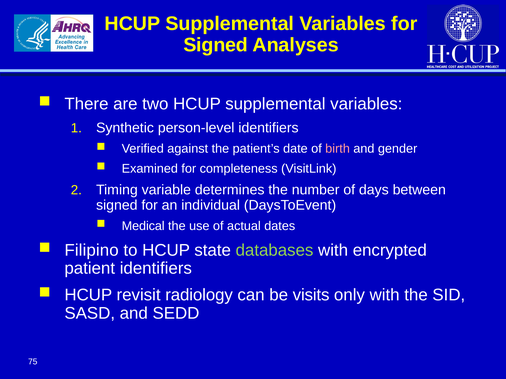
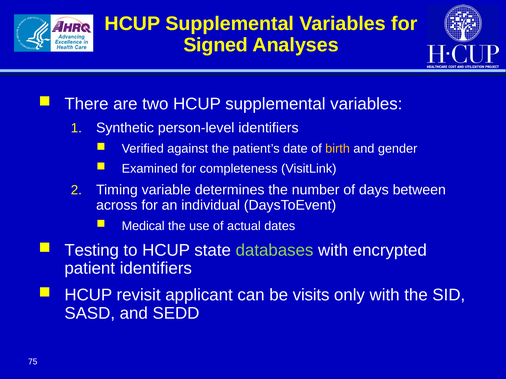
birth colour: pink -> yellow
signed at (117, 205): signed -> across
Filipino: Filipino -> Testing
radiology: radiology -> applicant
